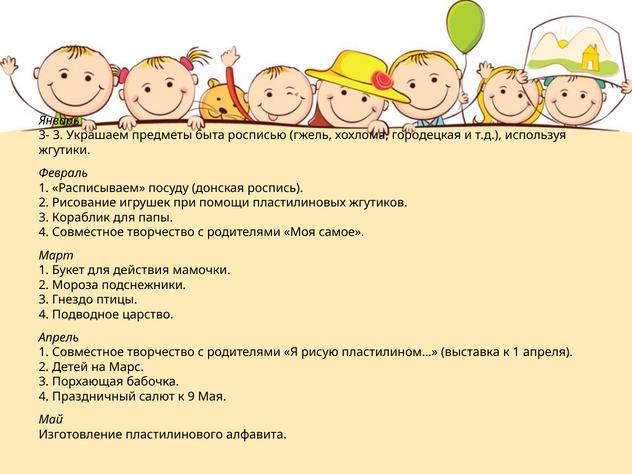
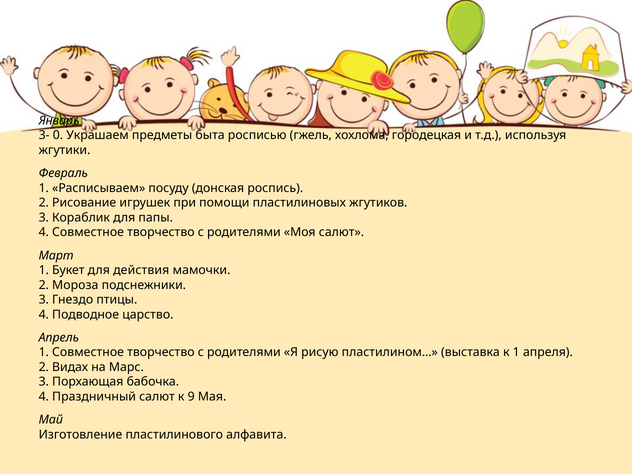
3- 3: 3 -> 0
Моя самое: самое -> салют
Детей: Детей -> Видах
